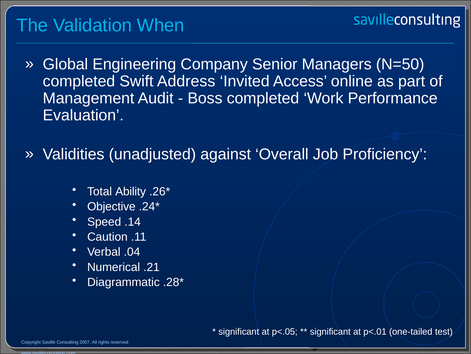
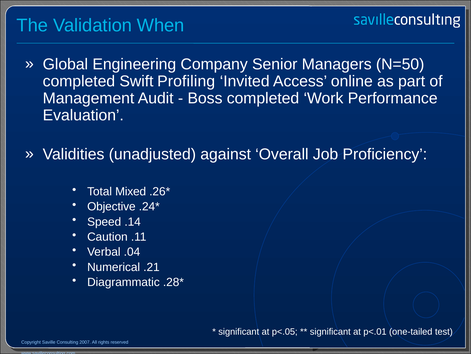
Address: Address -> Profiling
Ability: Ability -> Mixed
